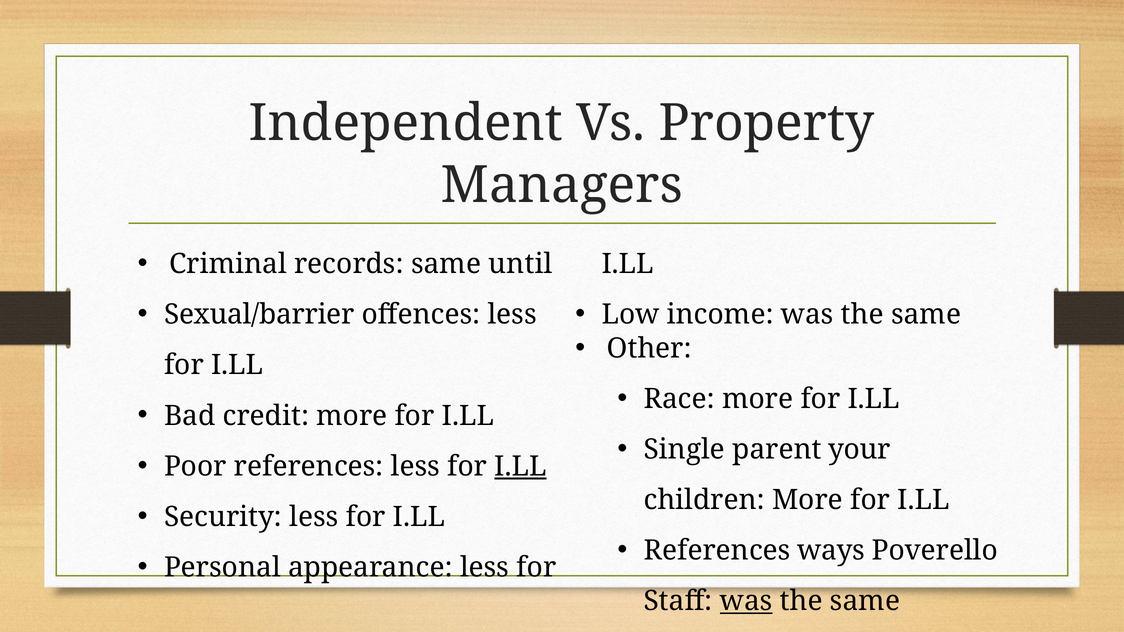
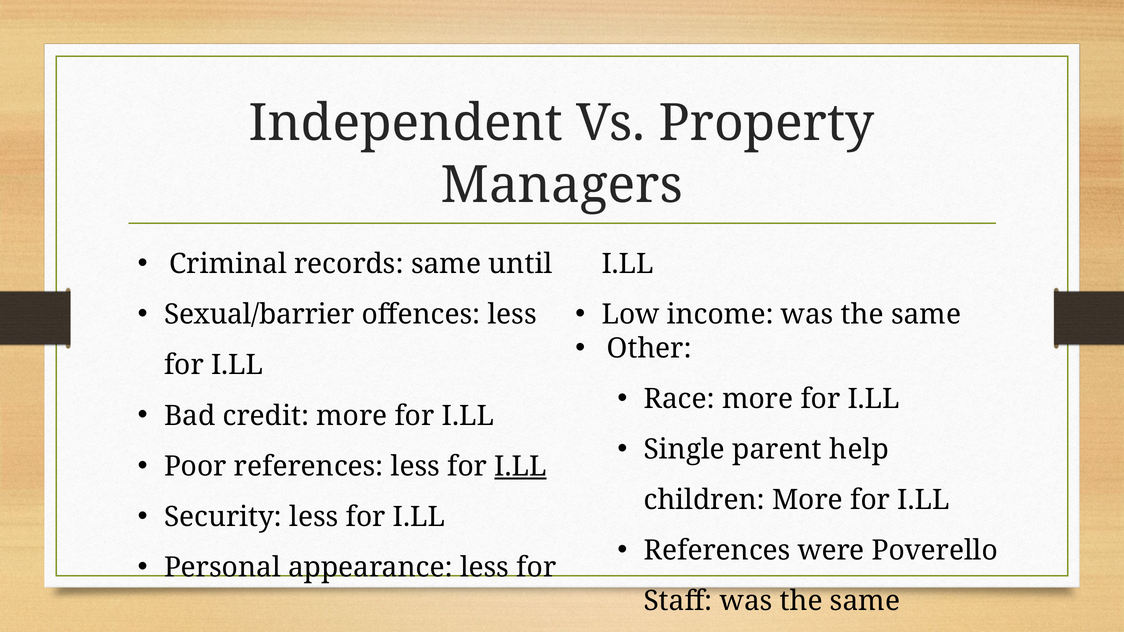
your: your -> help
ways: ways -> were
was at (746, 601) underline: present -> none
